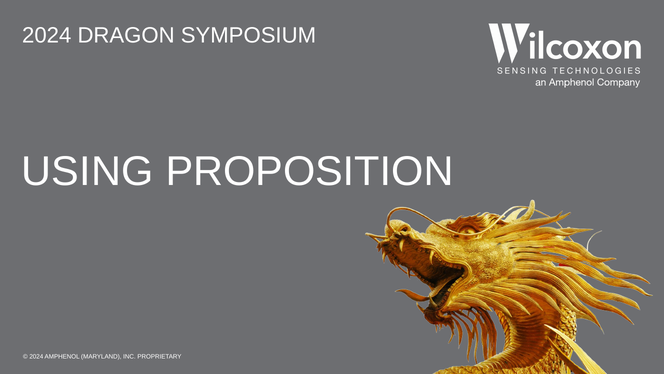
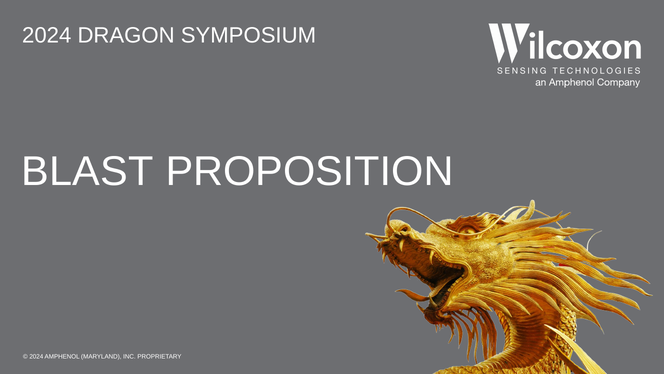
USING: USING -> BLAST
